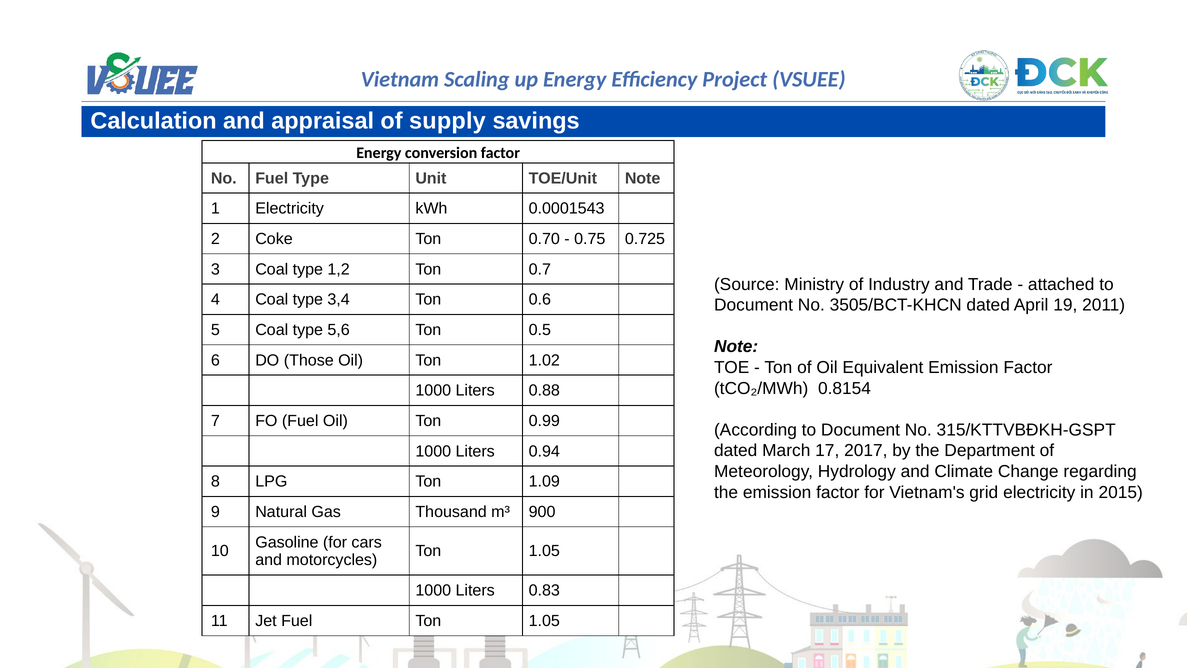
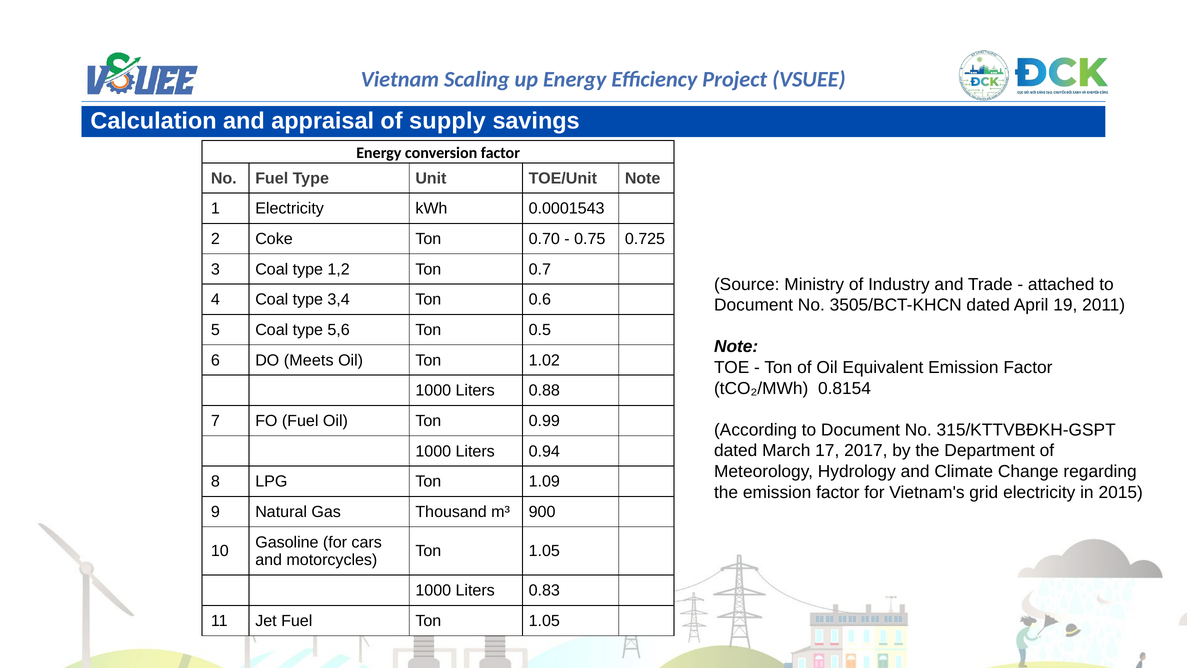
Those: Those -> Meets
